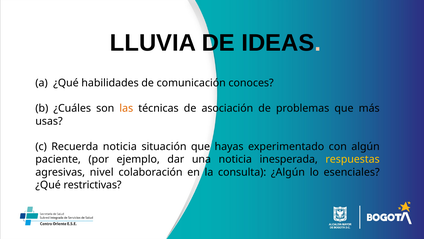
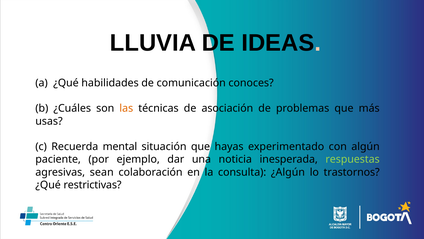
Recuerda noticia: noticia -> mental
respuestas colour: yellow -> light green
nivel: nivel -> sean
esenciales: esenciales -> trastornos
